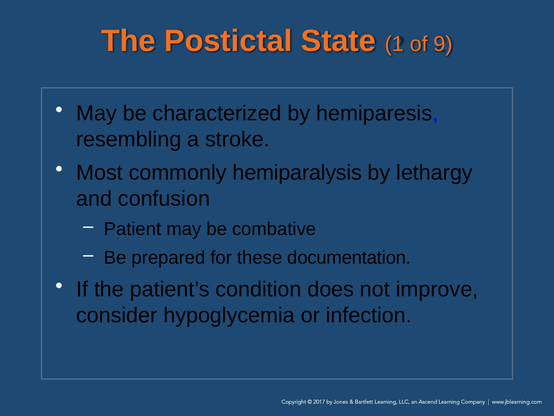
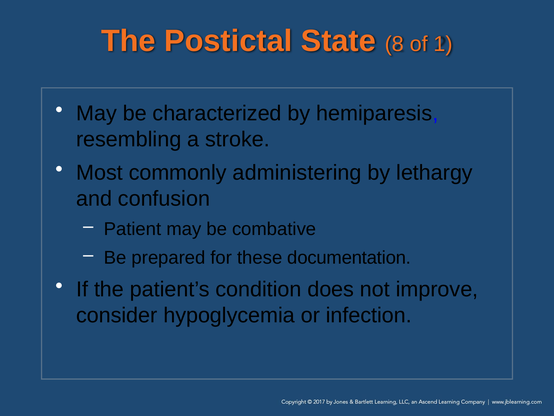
1: 1 -> 8
9: 9 -> 1
hemiparalysis: hemiparalysis -> administering
